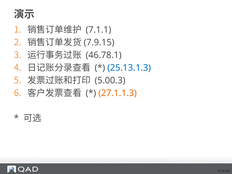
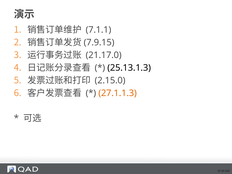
46.78.1: 46.78.1 -> 21.17.0
25.13.1.3 colour: blue -> black
5.00.3: 5.00.3 -> 2.15.0
